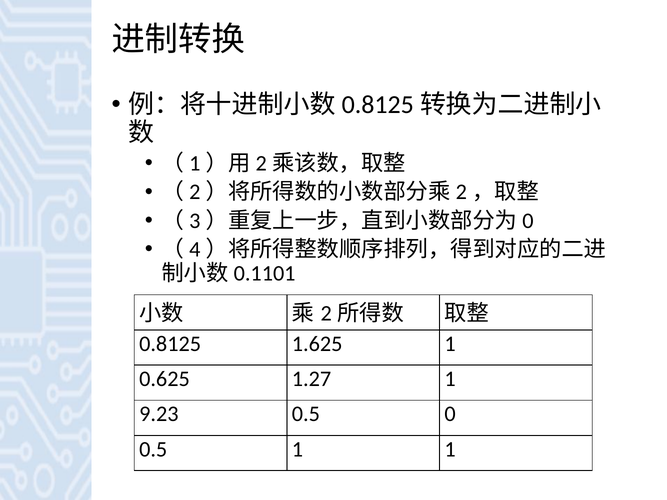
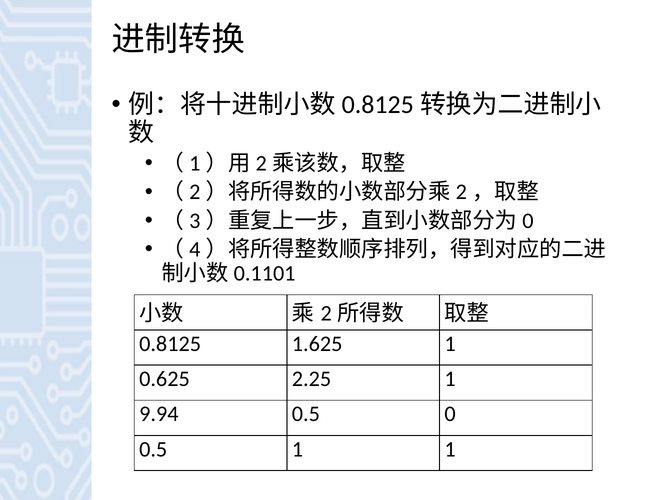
1.27: 1.27 -> 2.25
9.23: 9.23 -> 9.94
